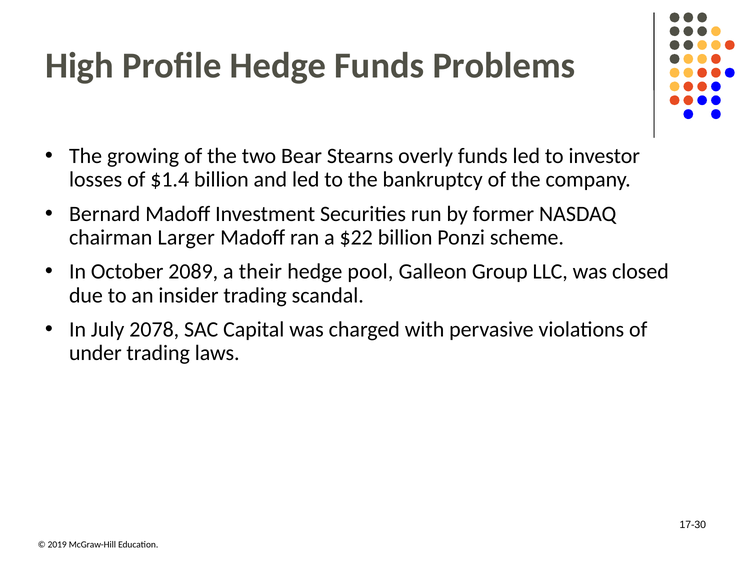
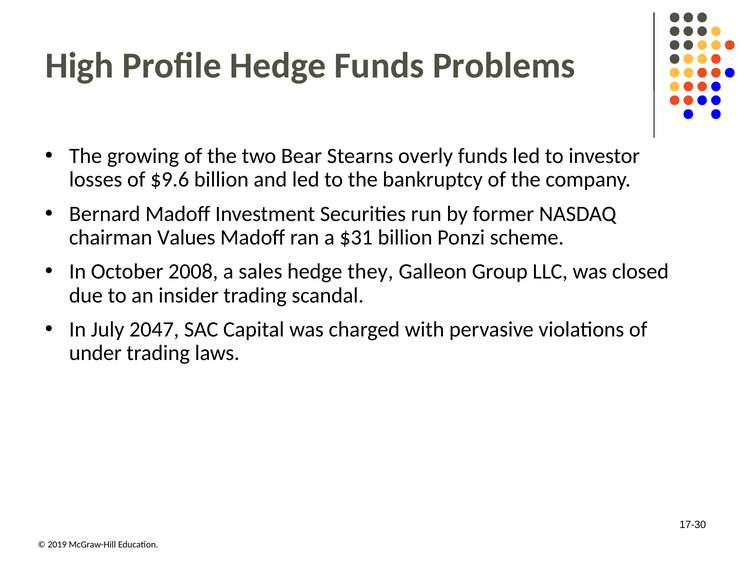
$1.4: $1.4 -> $9.6
Larger: Larger -> Values
$22: $22 -> $31
2089: 2089 -> 2008
their: their -> sales
pool: pool -> they
2078: 2078 -> 2047
